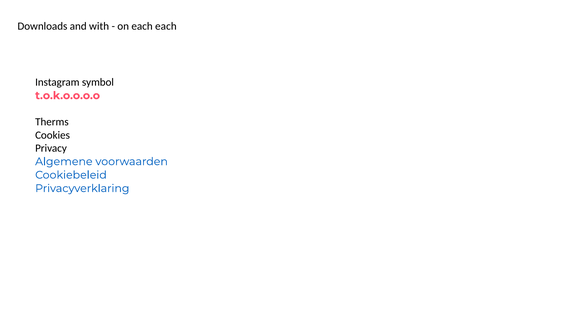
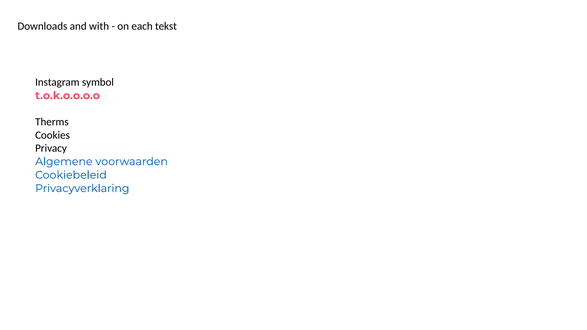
each each: each -> tekst
